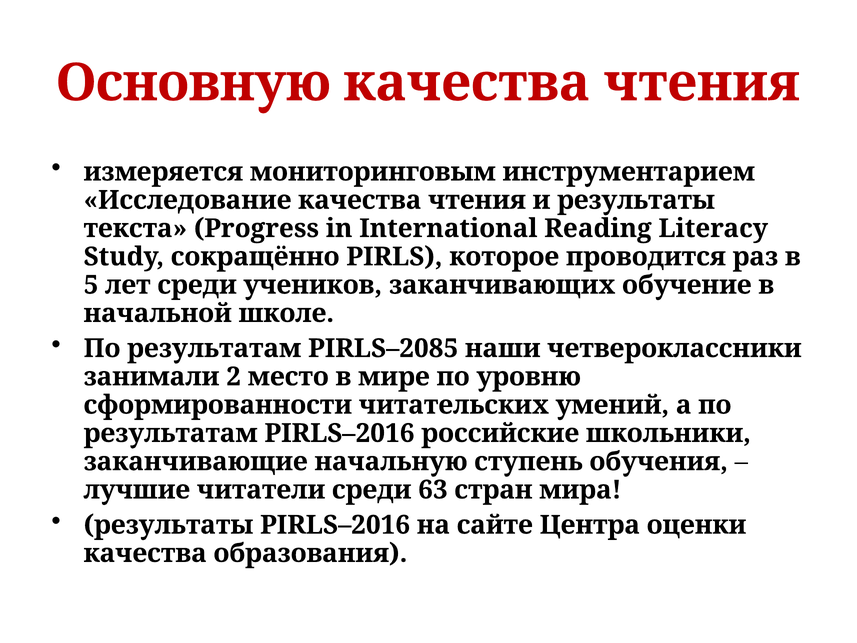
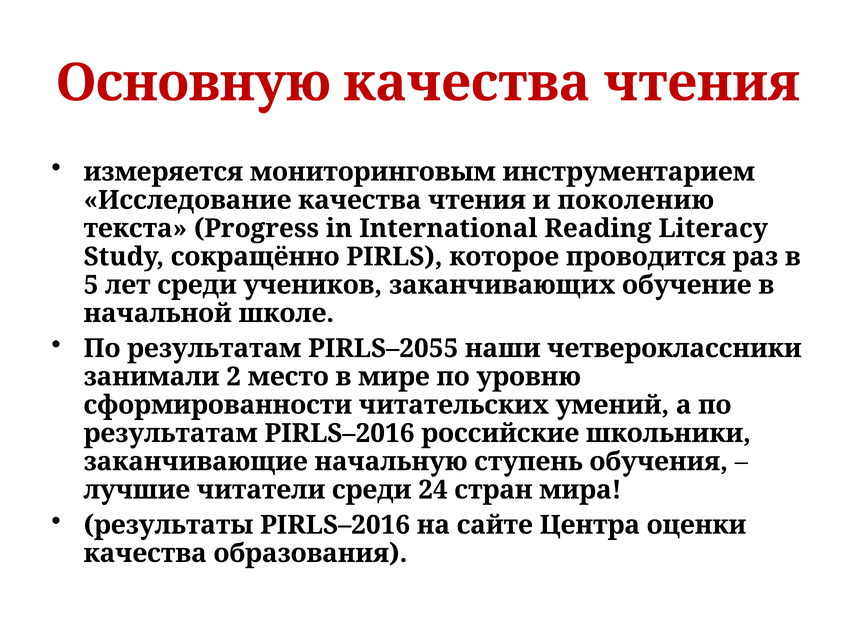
и результаты: результаты -> поколению
PIRLS–2085: PIRLS–2085 -> PIRLS–2055
63: 63 -> 24
